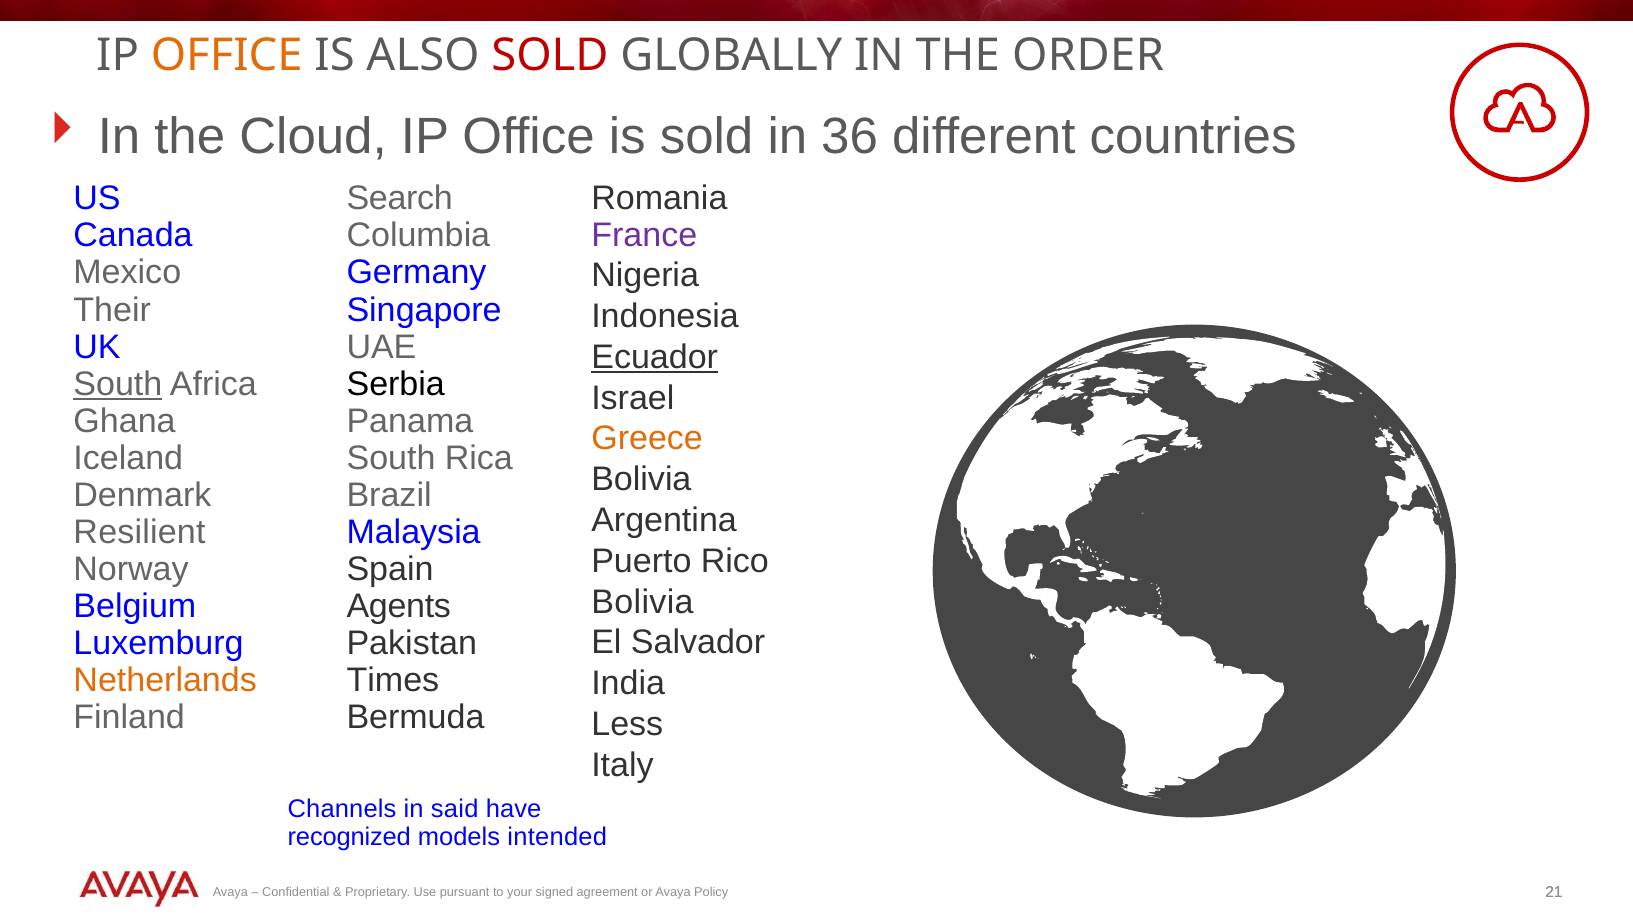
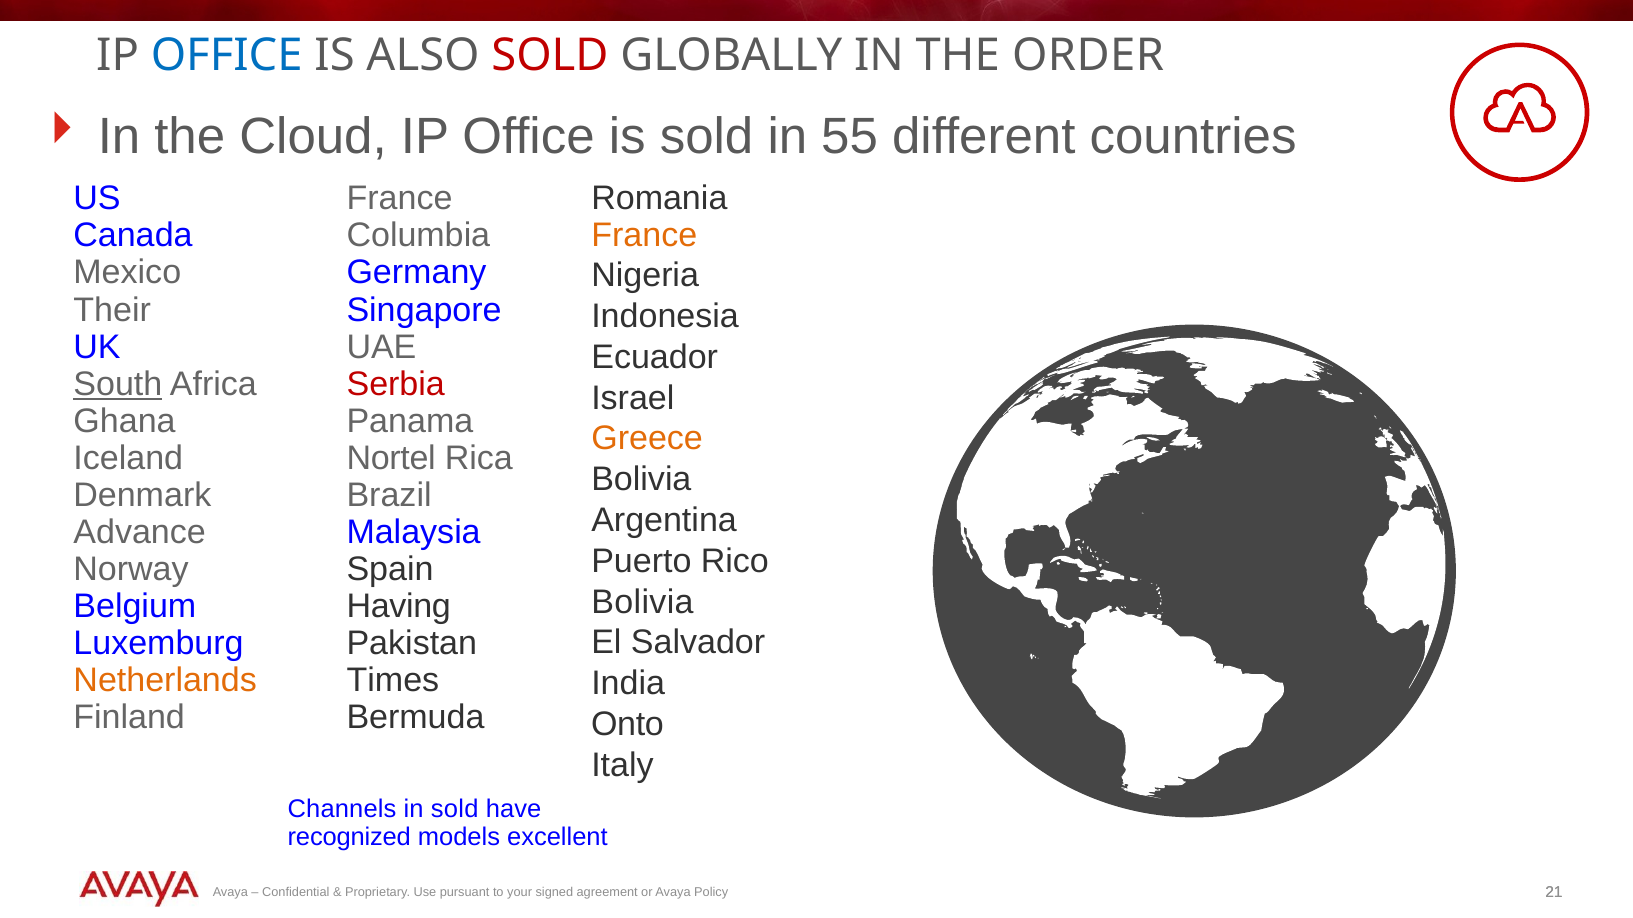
OFFICE at (227, 55) colour: orange -> blue
36: 36 -> 55
Search at (400, 199): Search -> France
France at (644, 236) colour: purple -> orange
Ecuador underline: present -> none
Serbia colour: black -> red
South at (391, 458): South -> Nortel
Resilient: Resilient -> Advance
Agents: Agents -> Having
Less: Less -> Onto
in said: said -> sold
intended: intended -> excellent
